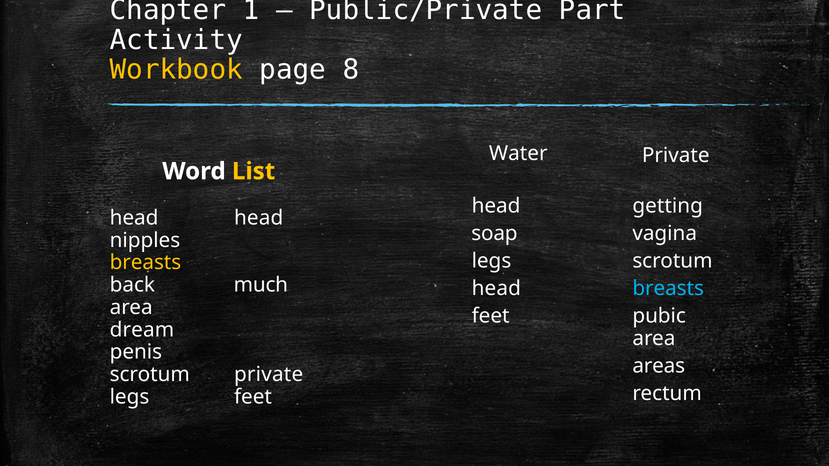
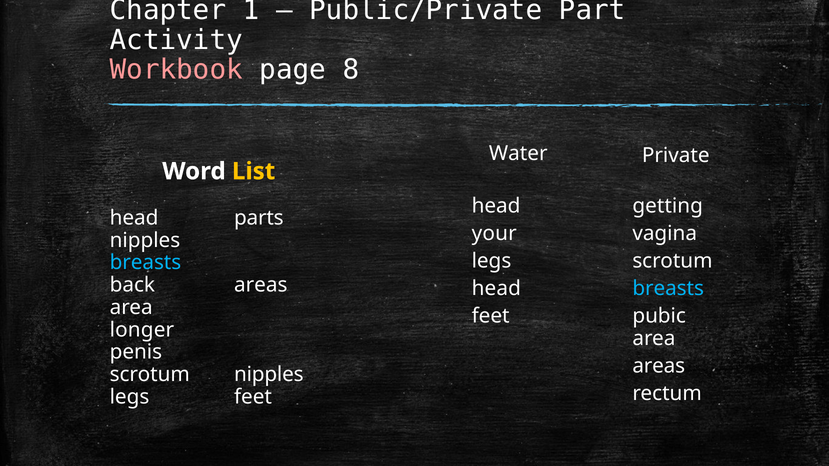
Workbook colour: yellow -> pink
head head: head -> parts
soap: soap -> your
breasts at (145, 263) colour: yellow -> light blue
back much: much -> areas
dream: dream -> longer
scrotum private: private -> nipples
